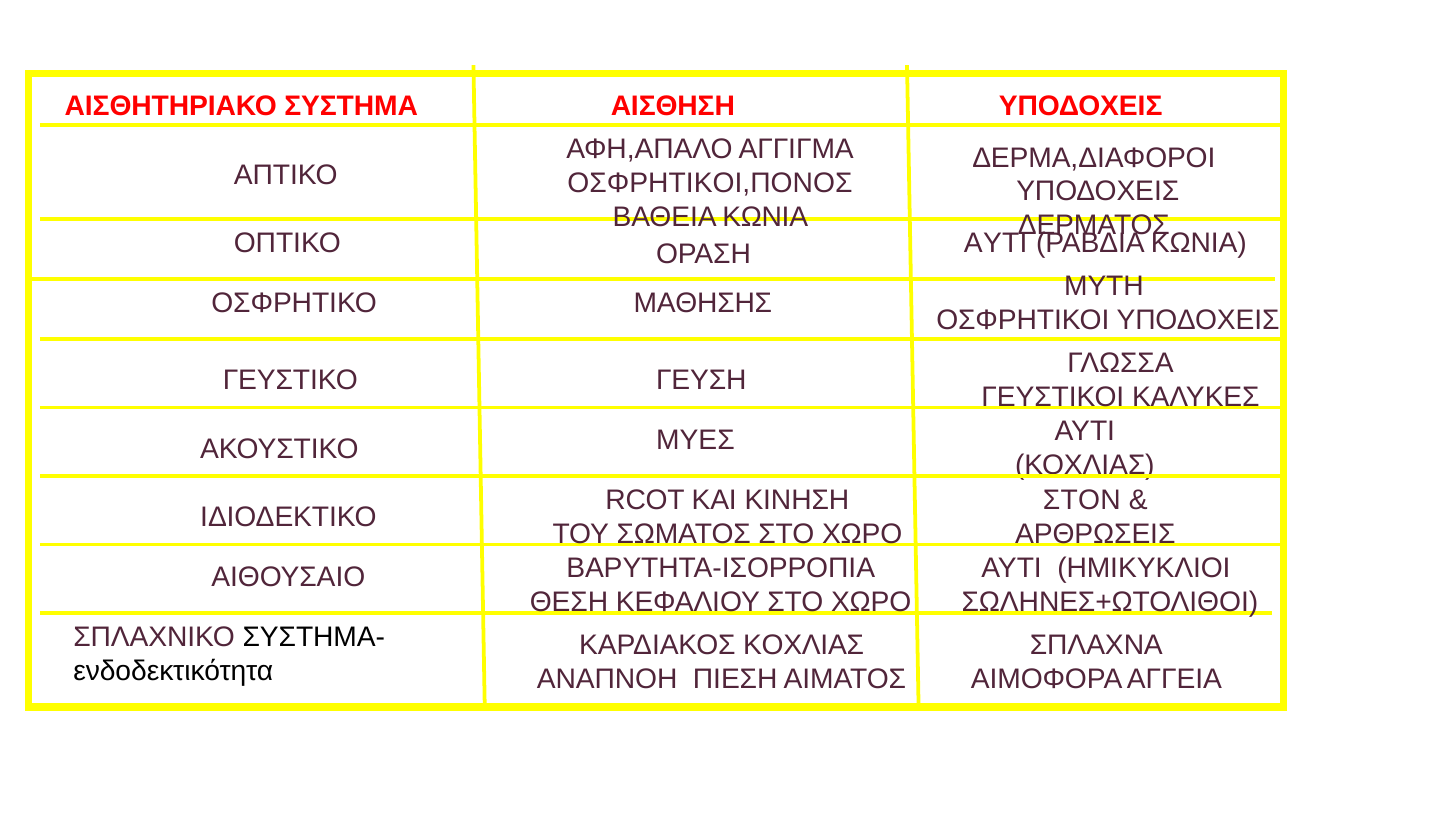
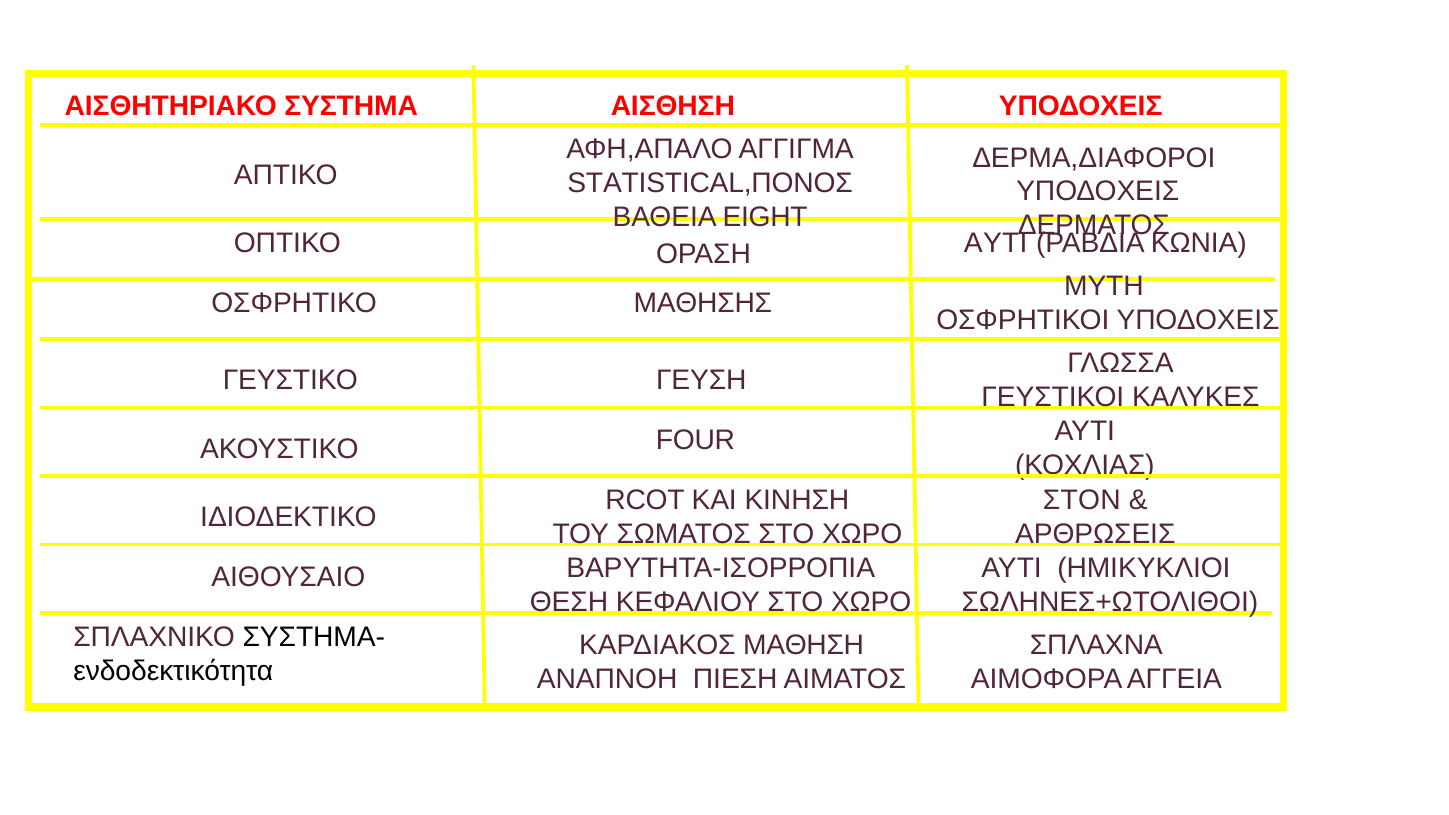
ΟΣΦΡΗΤΙΚΟΙ,ΠΟΝΟΣ: ΟΣΦΡΗΤΙΚΟΙ,ΠΟΝΟΣ -> STATISTICAL,ΠΟΝΟΣ
ΒΑΘΕΙΑ ΚΩΝΙΑ: ΚΩΝΙΑ -> EIGHT
ΜΥΕΣ: ΜΥΕΣ -> FOUR
ΚΑΡΔΙΑΚΟΣ ΚΟΧΛΙΑΣ: ΚΟΧΛΙΑΣ -> ΜΑΘΗΣΗ
